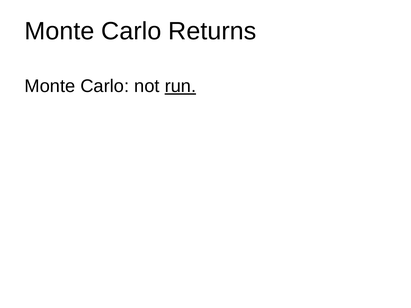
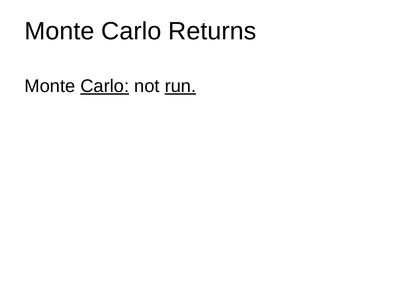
Carlo at (105, 86) underline: none -> present
